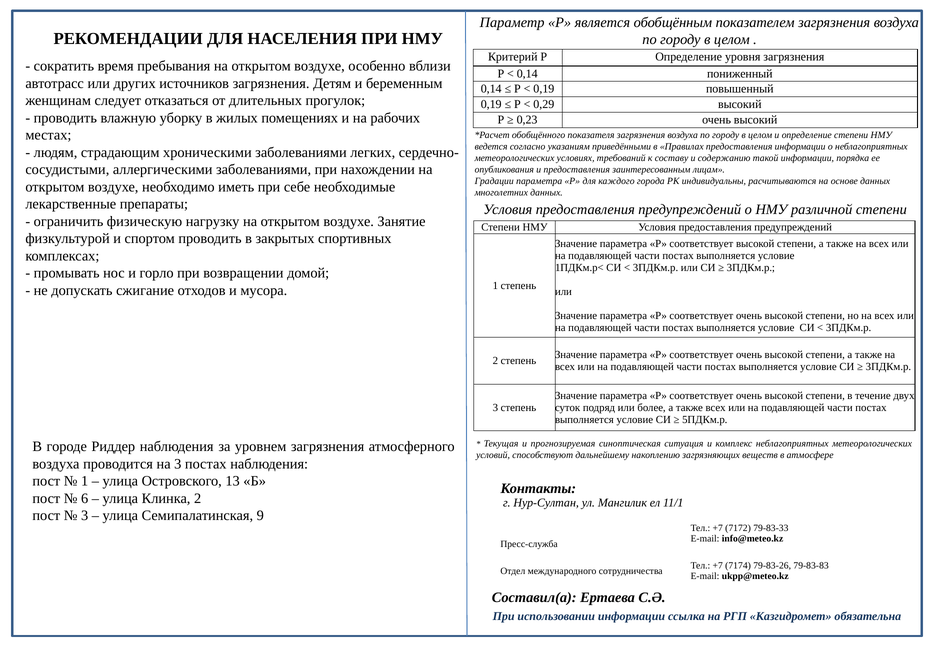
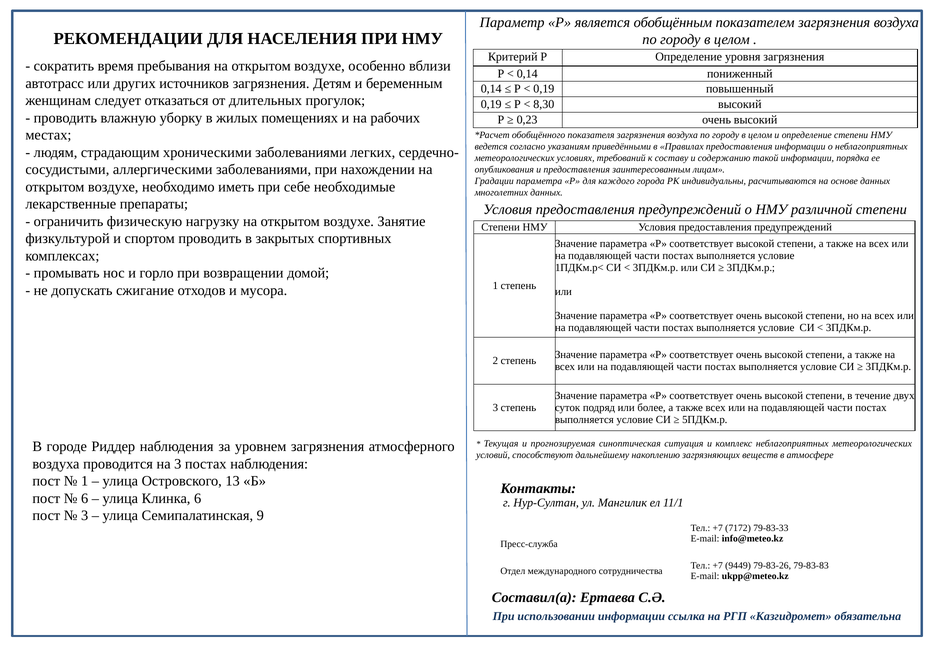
0,29: 0,29 -> 8,30
Клинка 2: 2 -> 6
7174: 7174 -> 9449
